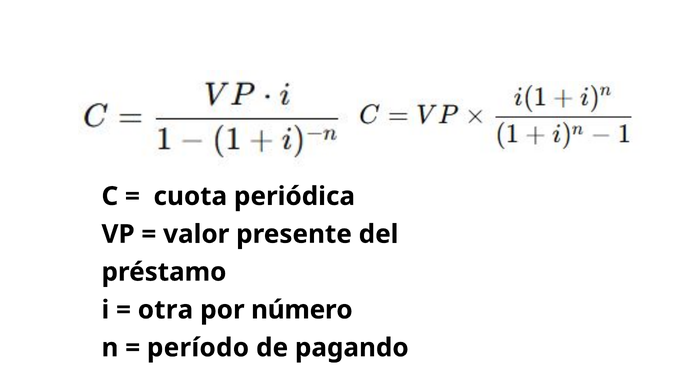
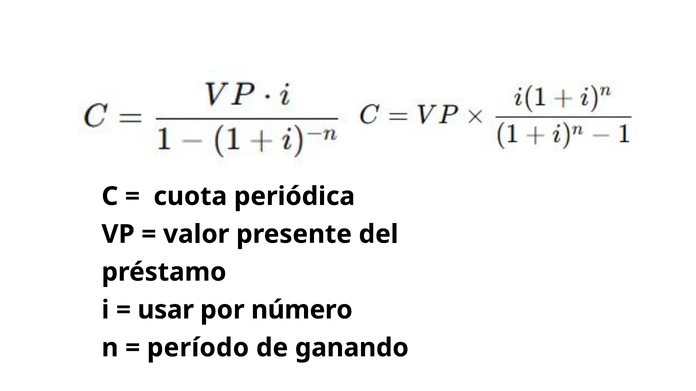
otra: otra -> usar
pagando: pagando -> ganando
